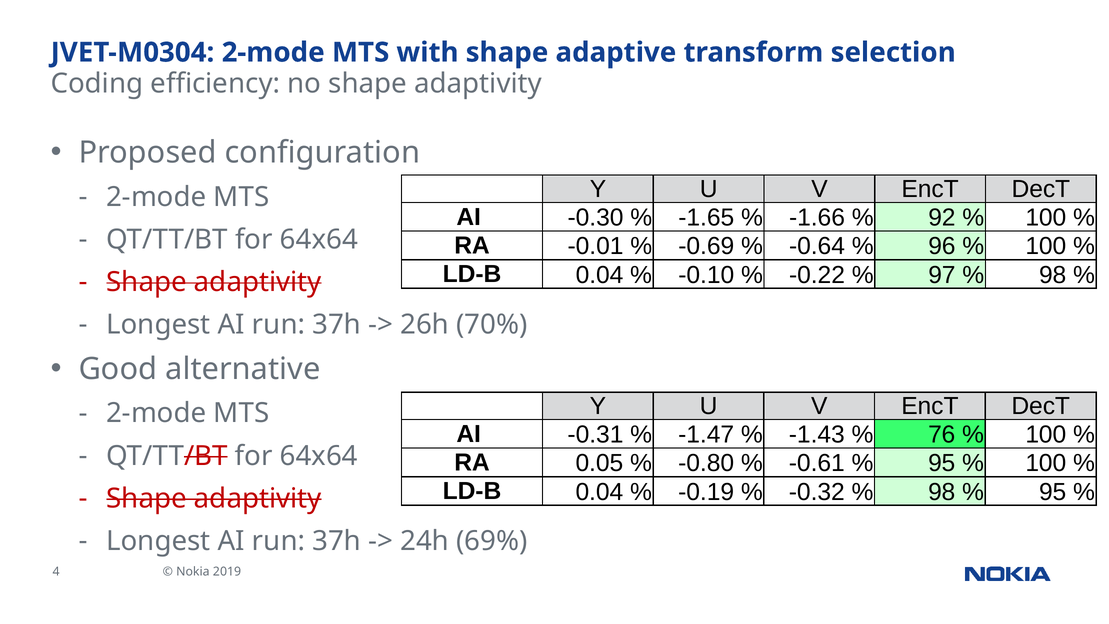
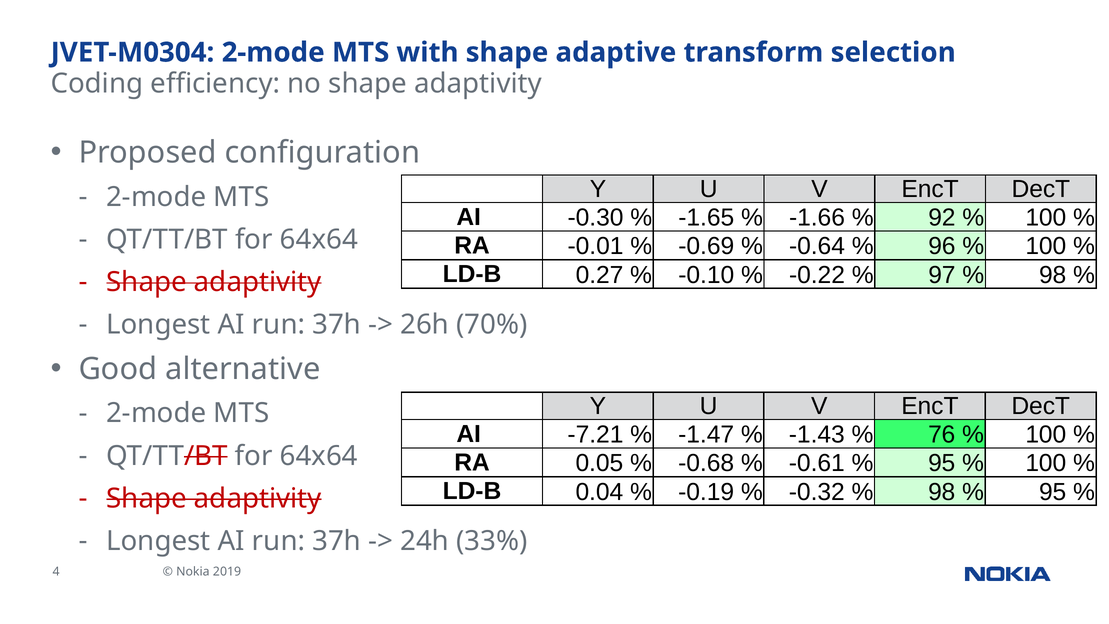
0.04 at (600, 275): 0.04 -> 0.27
-0.31: -0.31 -> -7.21
-0.80: -0.80 -> -0.68
69%: 69% -> 33%
